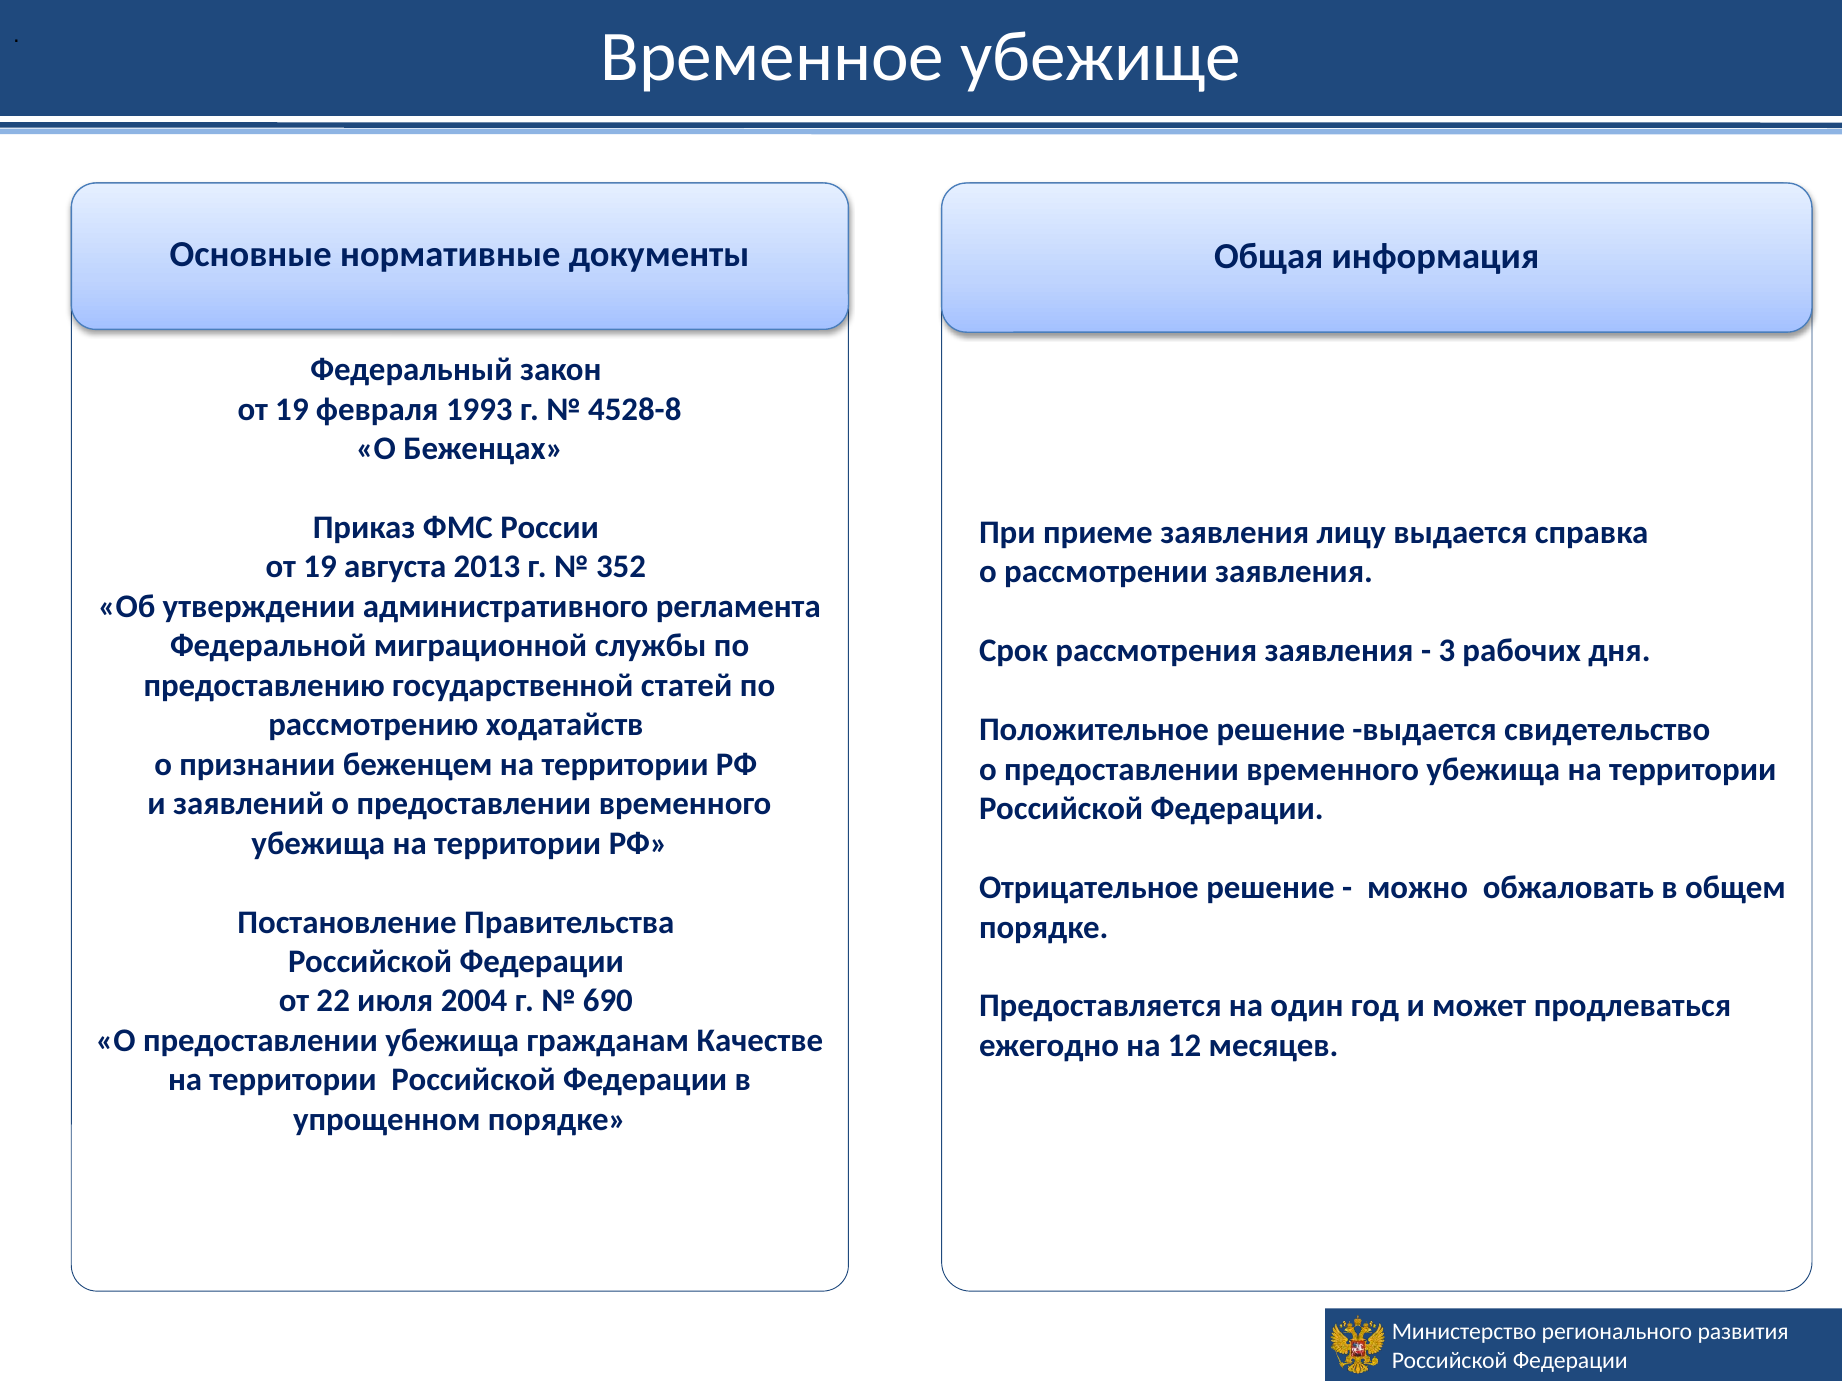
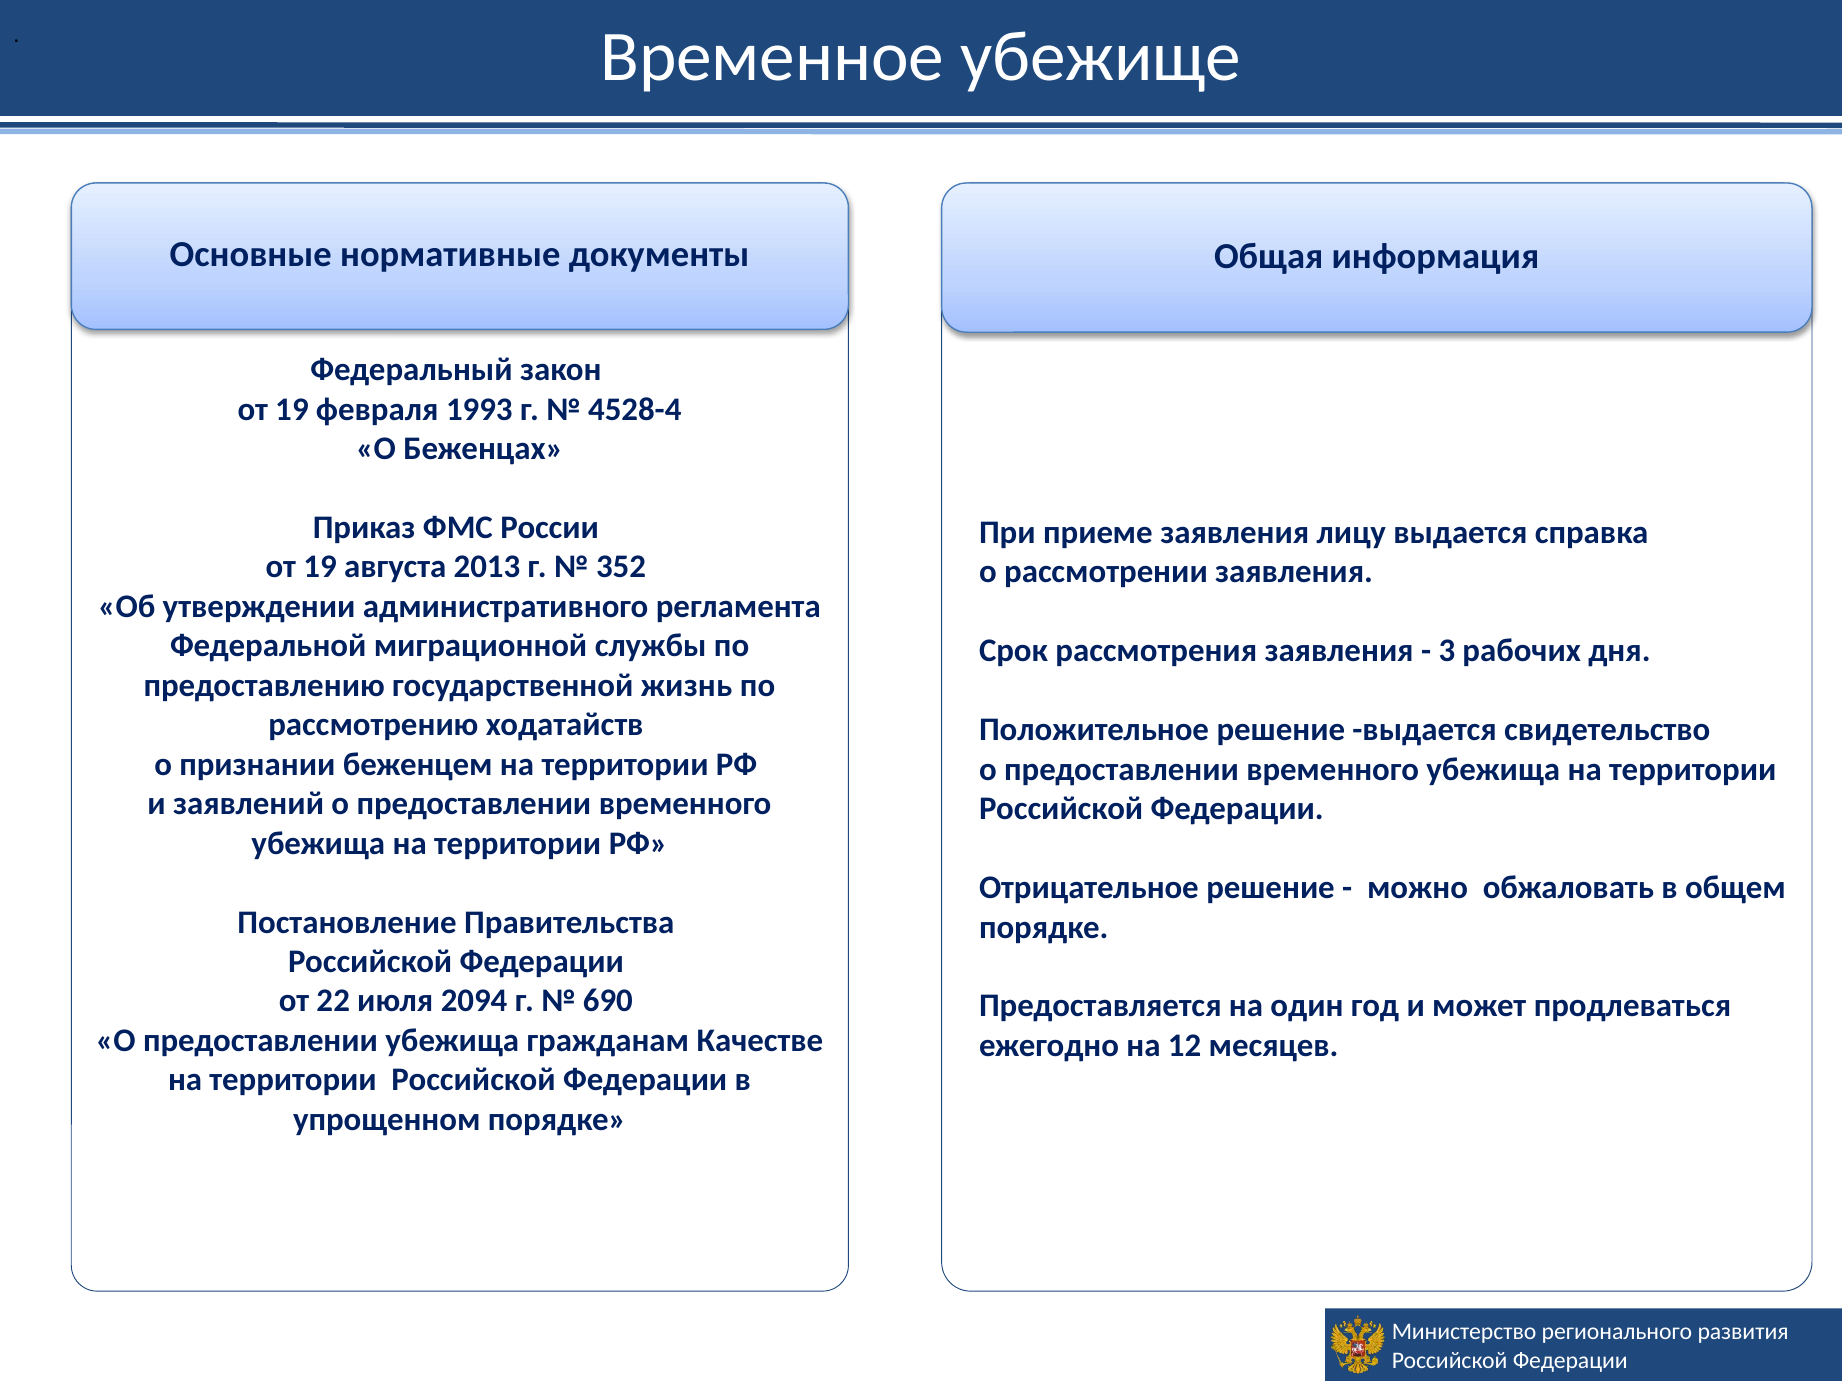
4528-8: 4528-8 -> 4528-4
статей: статей -> жизнь
2004: 2004 -> 2094
